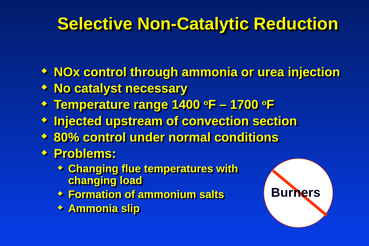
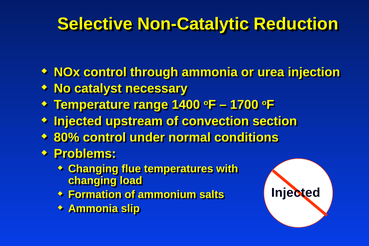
Burners at (296, 193): Burners -> Injected
